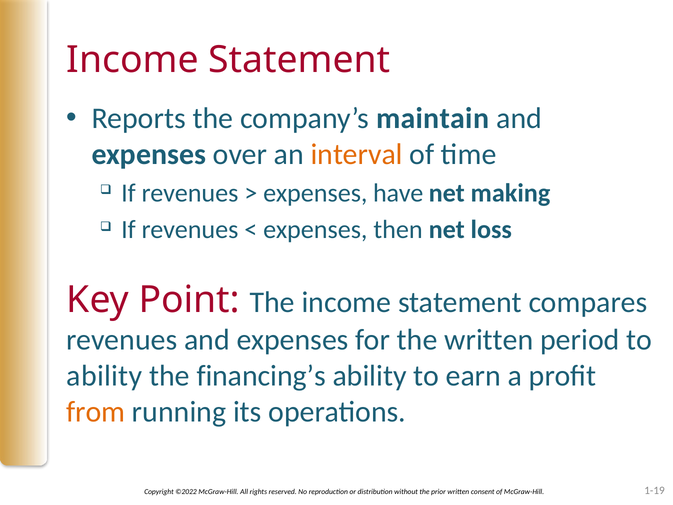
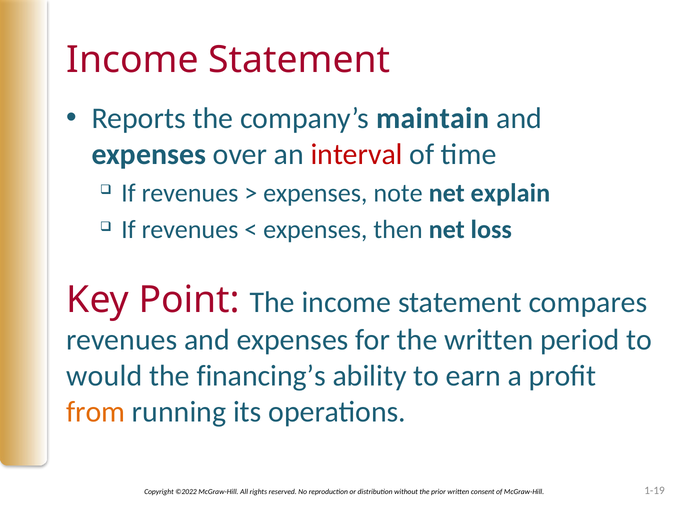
interval colour: orange -> red
have: have -> note
making: making -> explain
ability at (104, 376): ability -> would
